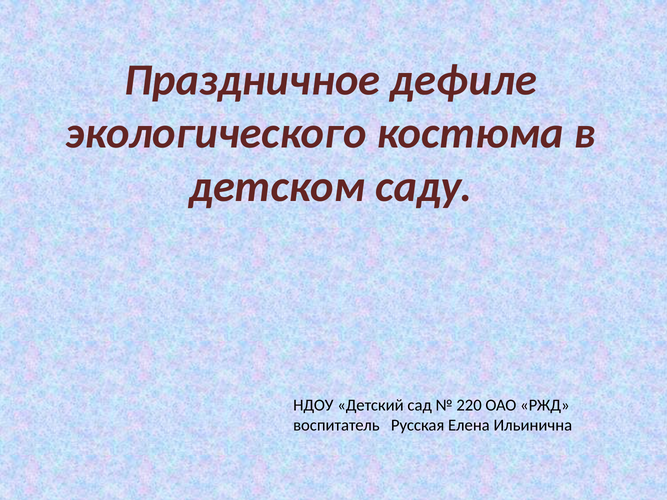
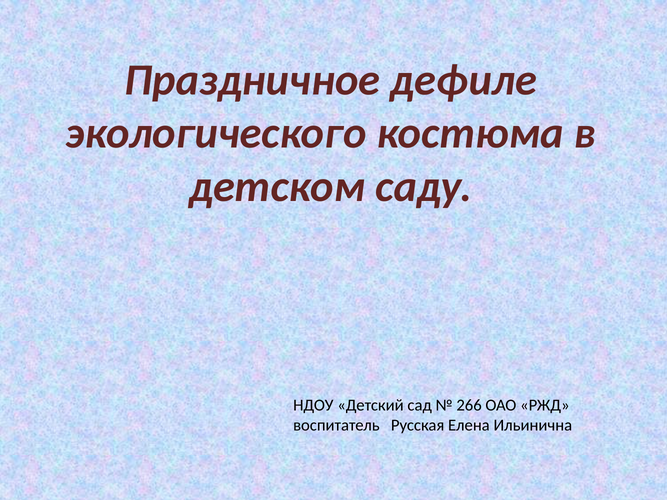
220: 220 -> 266
